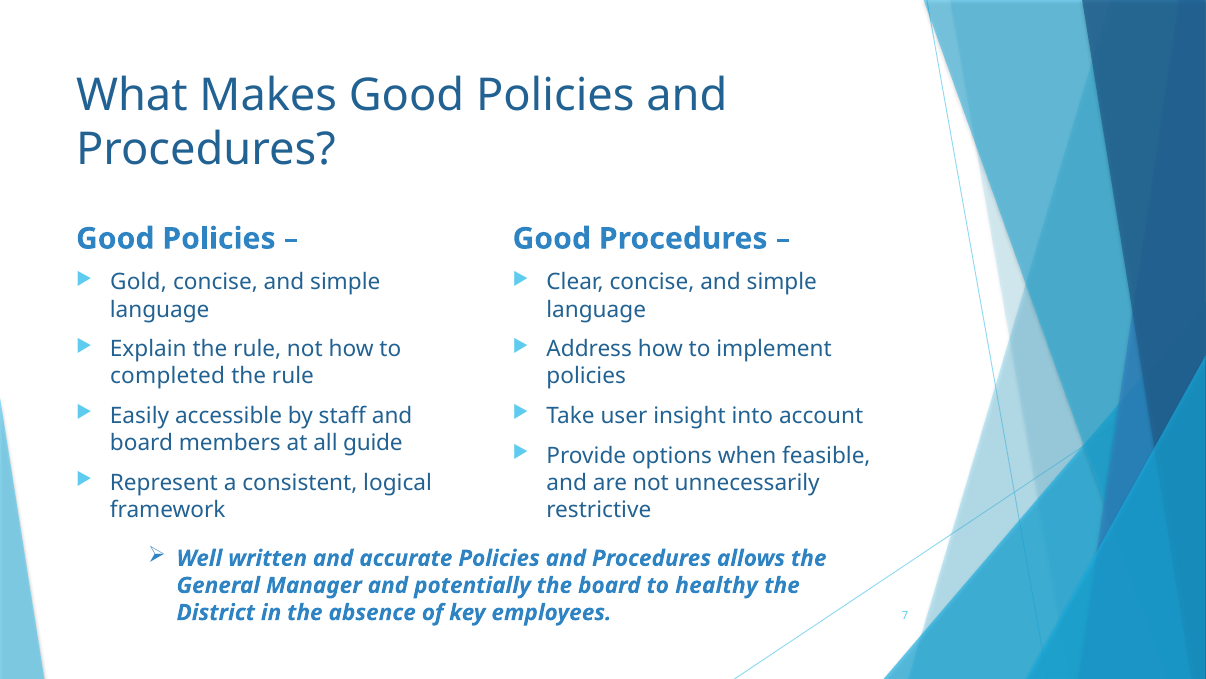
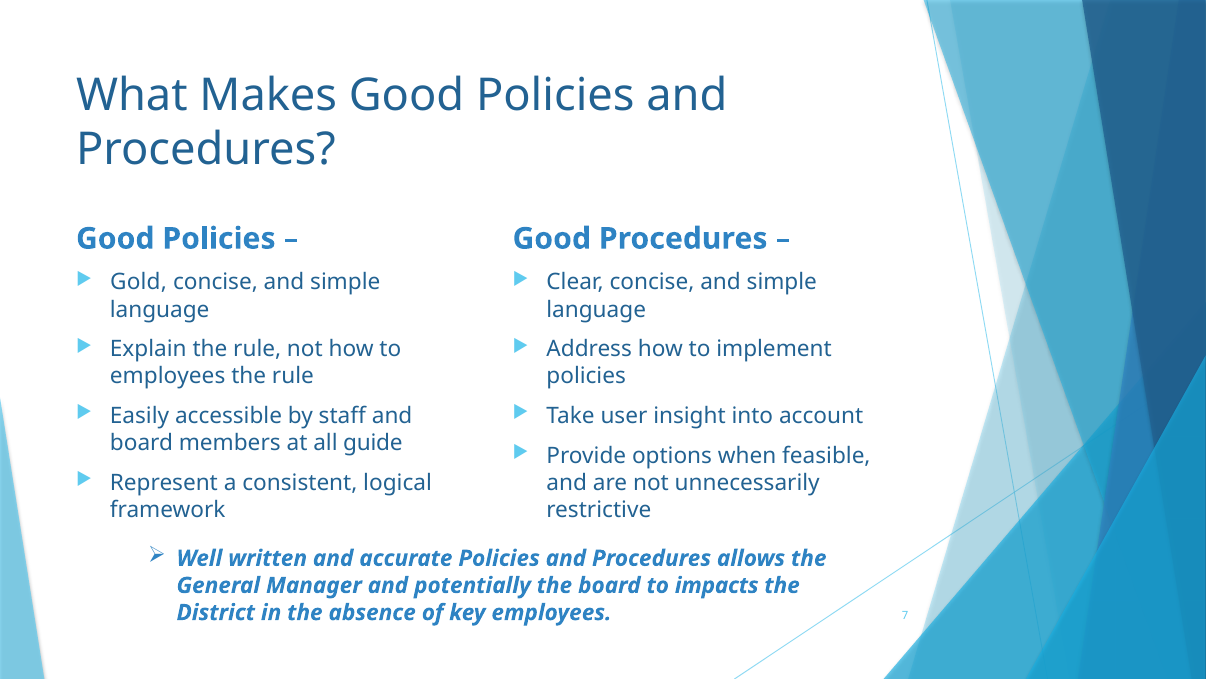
completed at (168, 376): completed -> employees
healthy: healthy -> impacts
